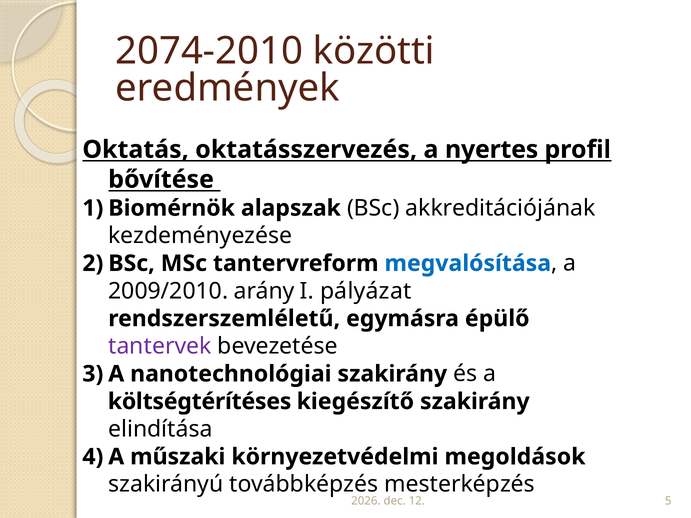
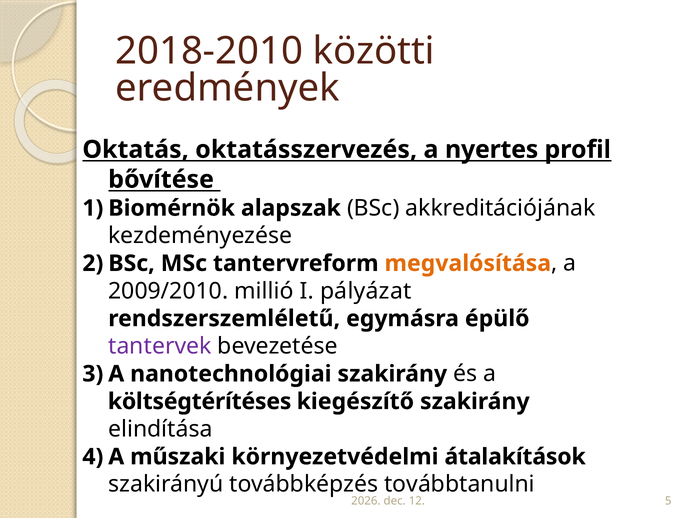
2074-2010: 2074-2010 -> 2018-2010
megvalósítása colour: blue -> orange
arány: arány -> millió
megoldások: megoldások -> átalakítások
mesterképzés: mesterképzés -> továbbtanulni
